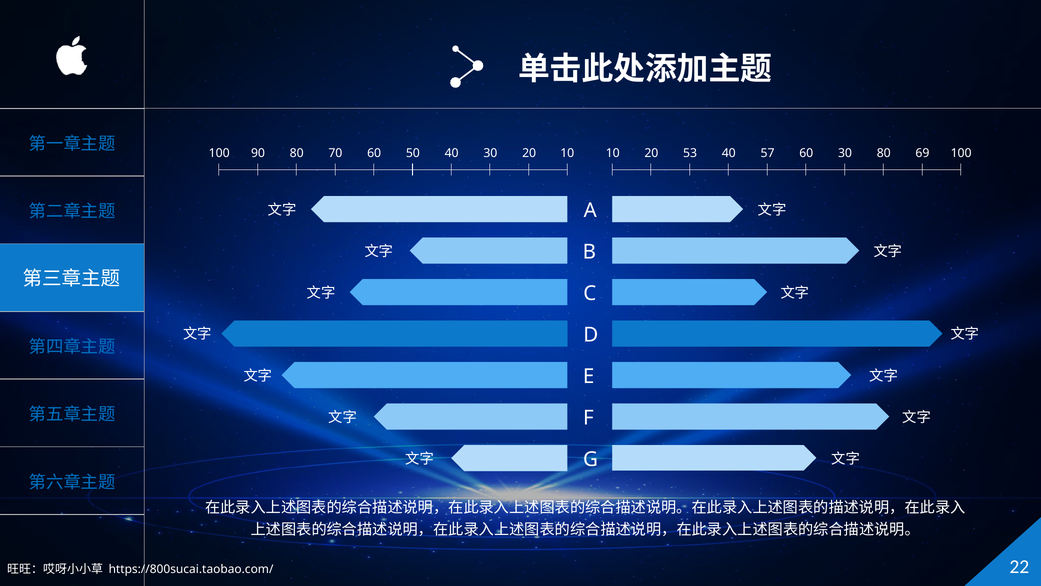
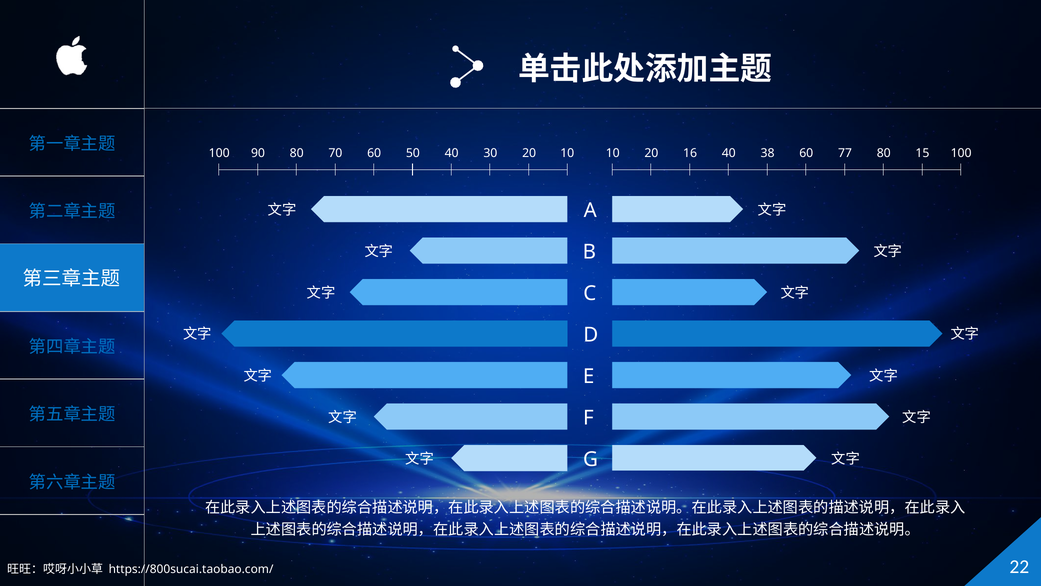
53: 53 -> 16
57: 57 -> 38
60 30: 30 -> 77
69: 69 -> 15
